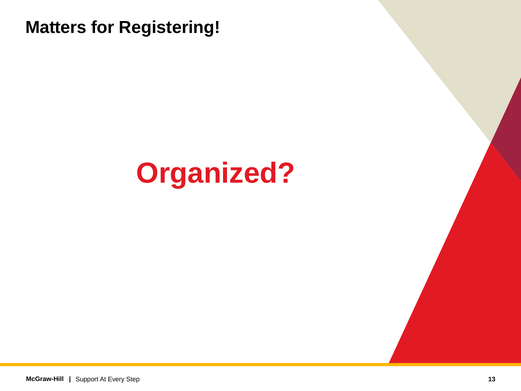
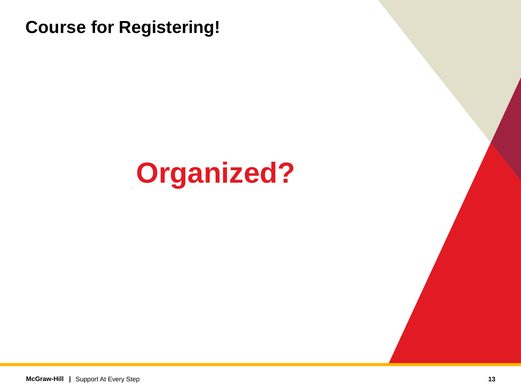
Matters: Matters -> Course
